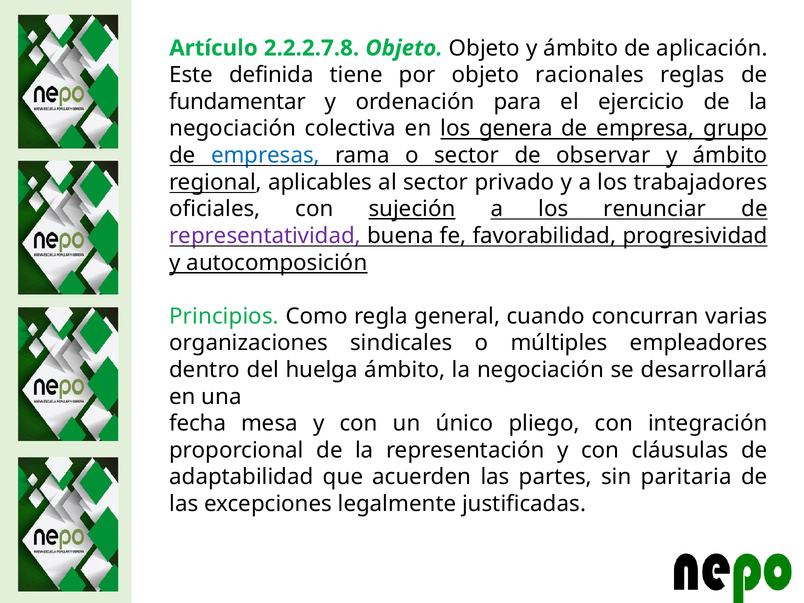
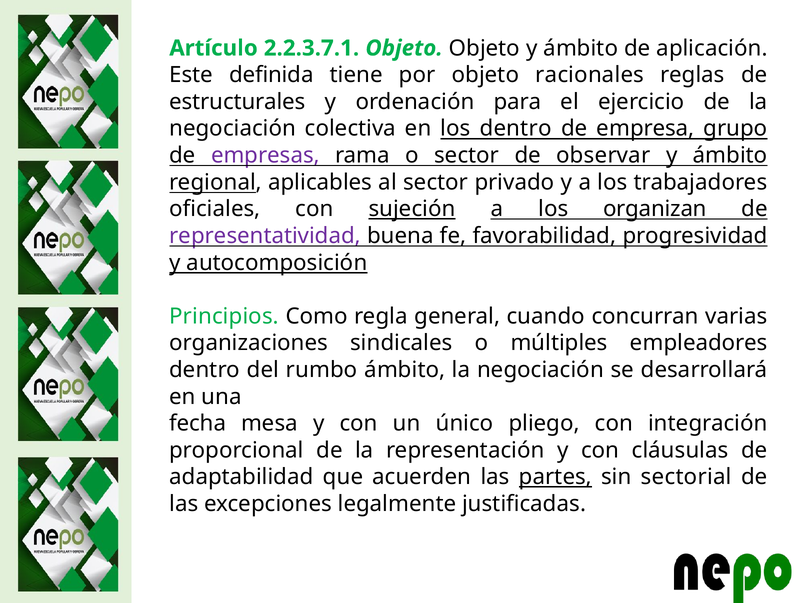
2.2.2.7.8: 2.2.2.7.8 -> 2.2.3.7.1
fundamentar: fundamentar -> estructurales
los genera: genera -> dentro
empresas colour: blue -> purple
renunciar: renunciar -> organizan
huelga: huelga -> rumbo
partes underline: none -> present
paritaria: paritaria -> sectorial
